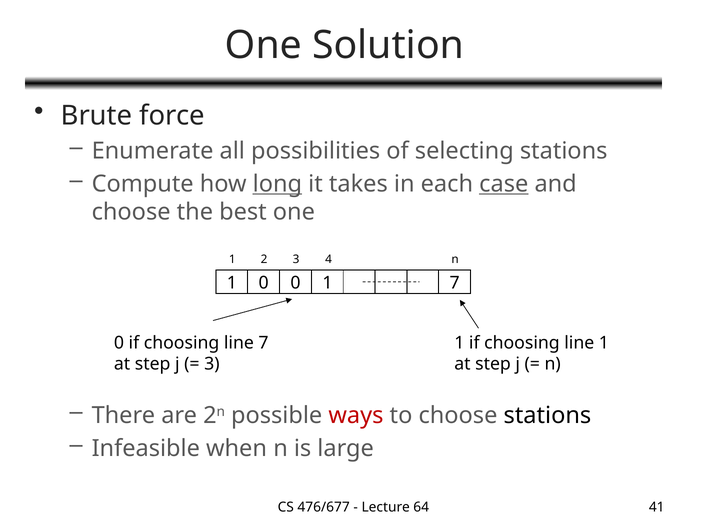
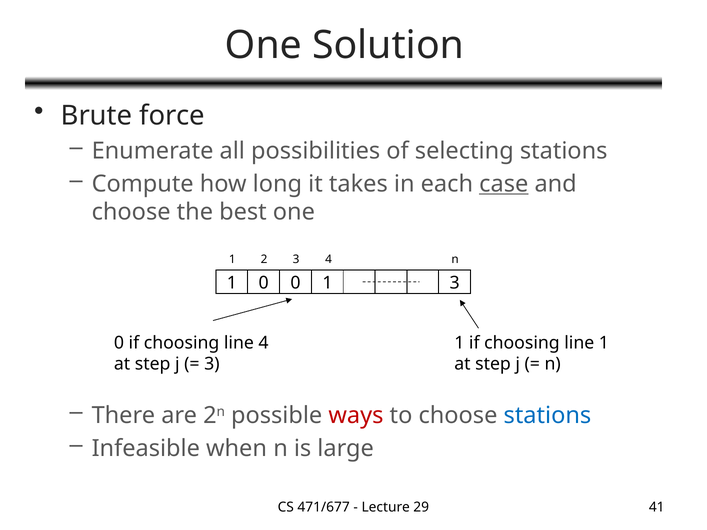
long underline: present -> none
1 7: 7 -> 3
line 7: 7 -> 4
stations at (547, 416) colour: black -> blue
476/677: 476/677 -> 471/677
64: 64 -> 29
